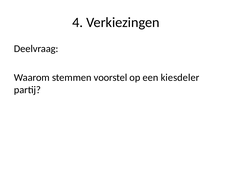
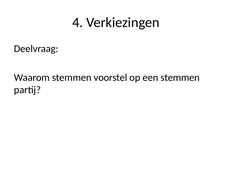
een kiesdeler: kiesdeler -> stemmen
